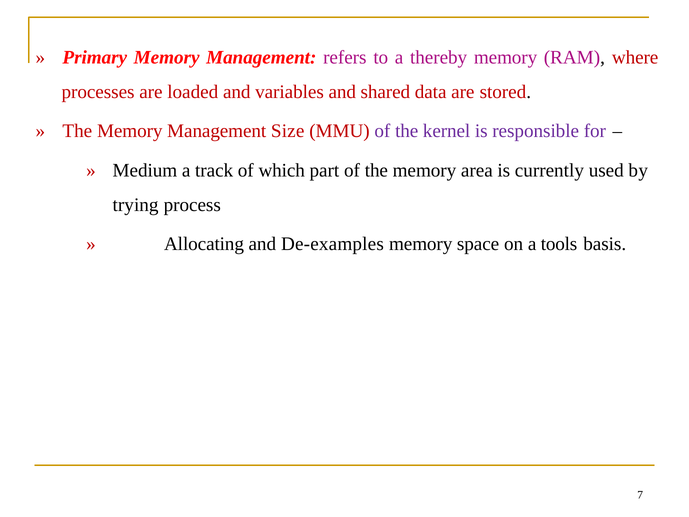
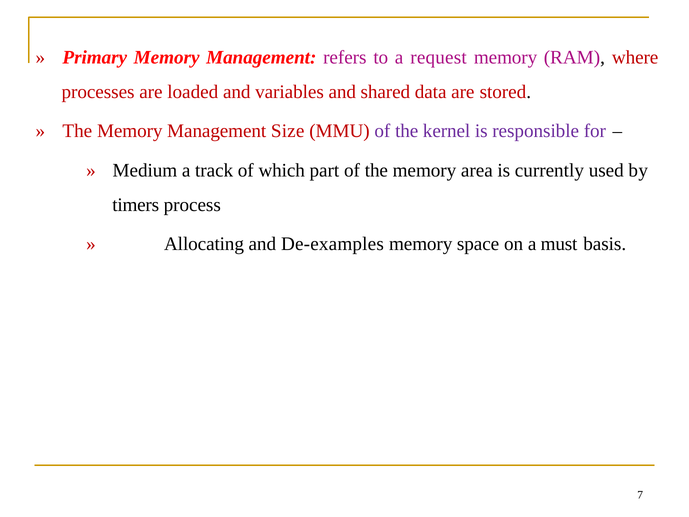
thereby: thereby -> request
trying: trying -> timers
tools: tools -> must
